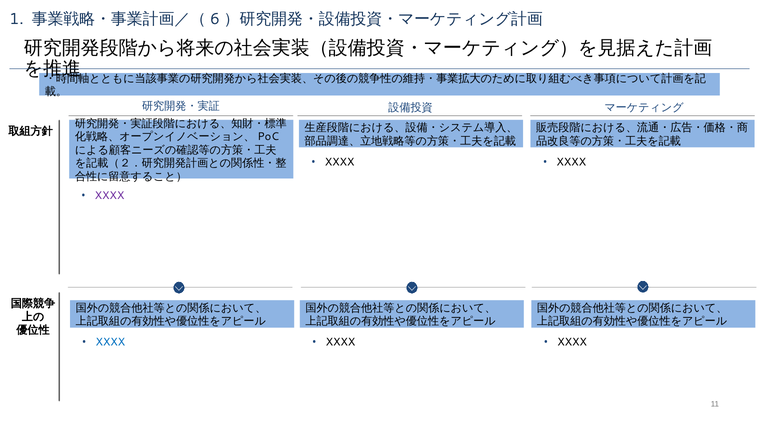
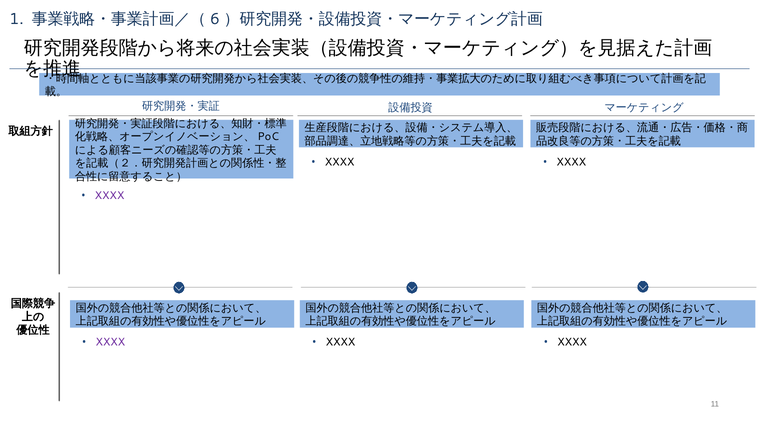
XXXX at (110, 342) colour: blue -> purple
